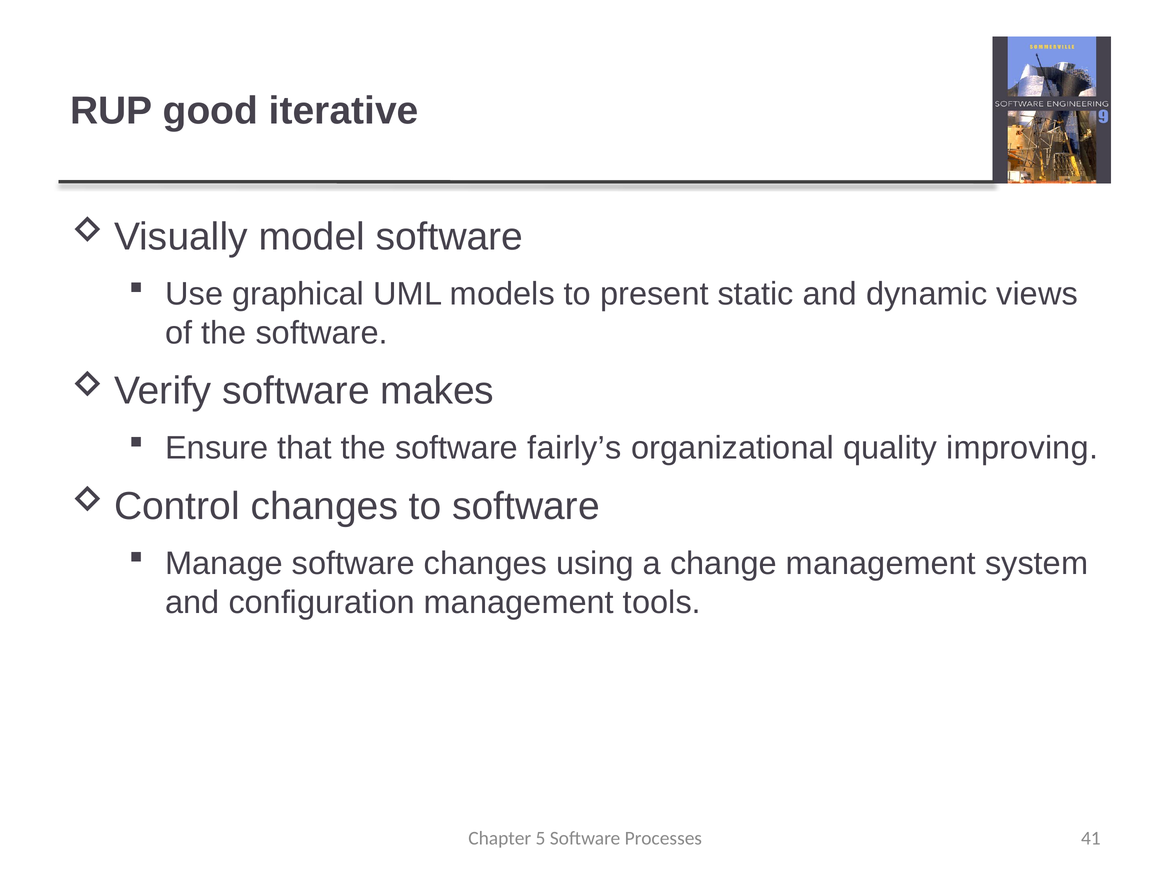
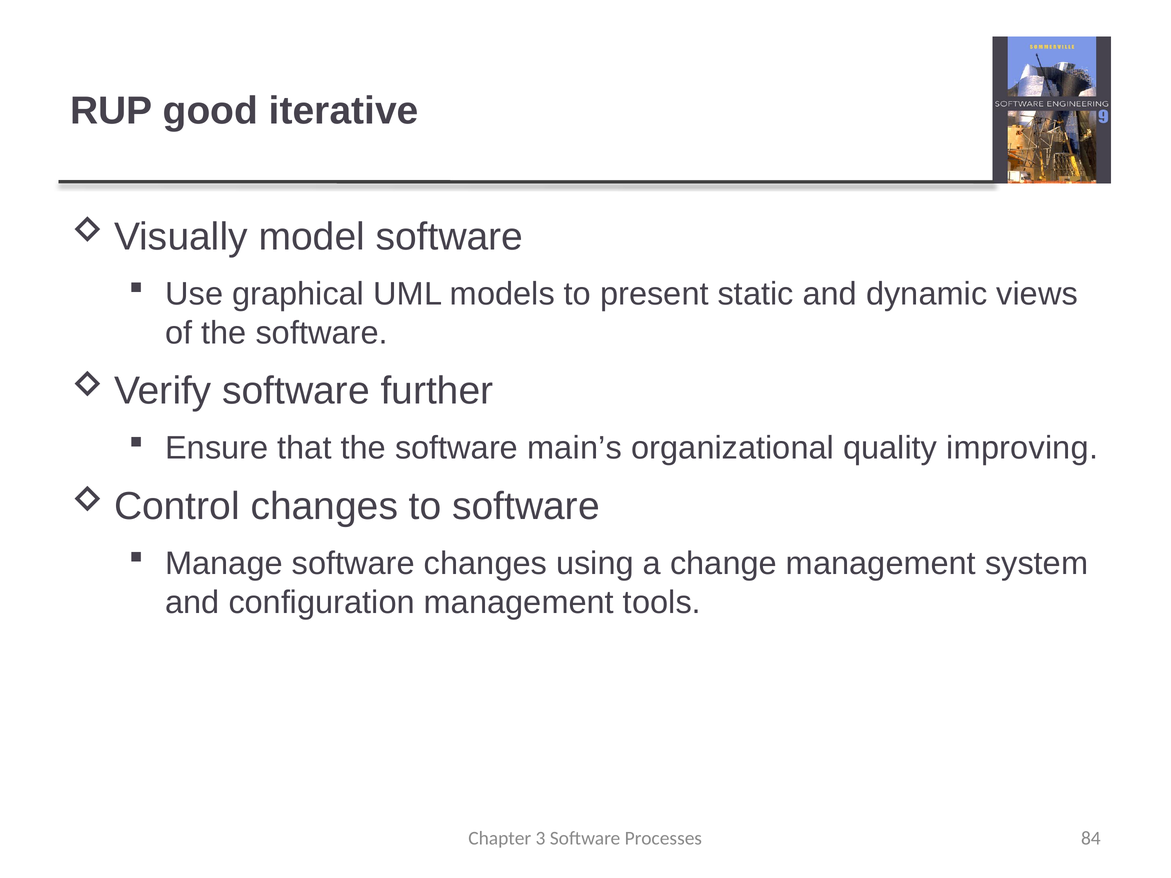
makes: makes -> further
fairly’s: fairly’s -> main’s
5: 5 -> 3
41: 41 -> 84
